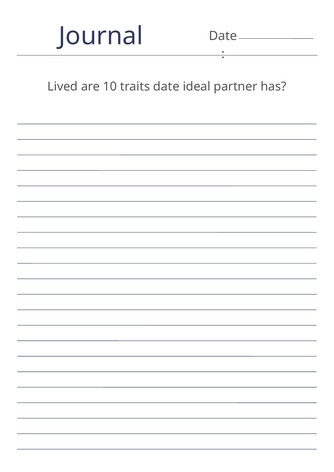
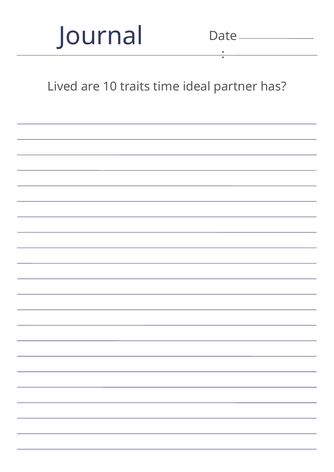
traits date: date -> time
